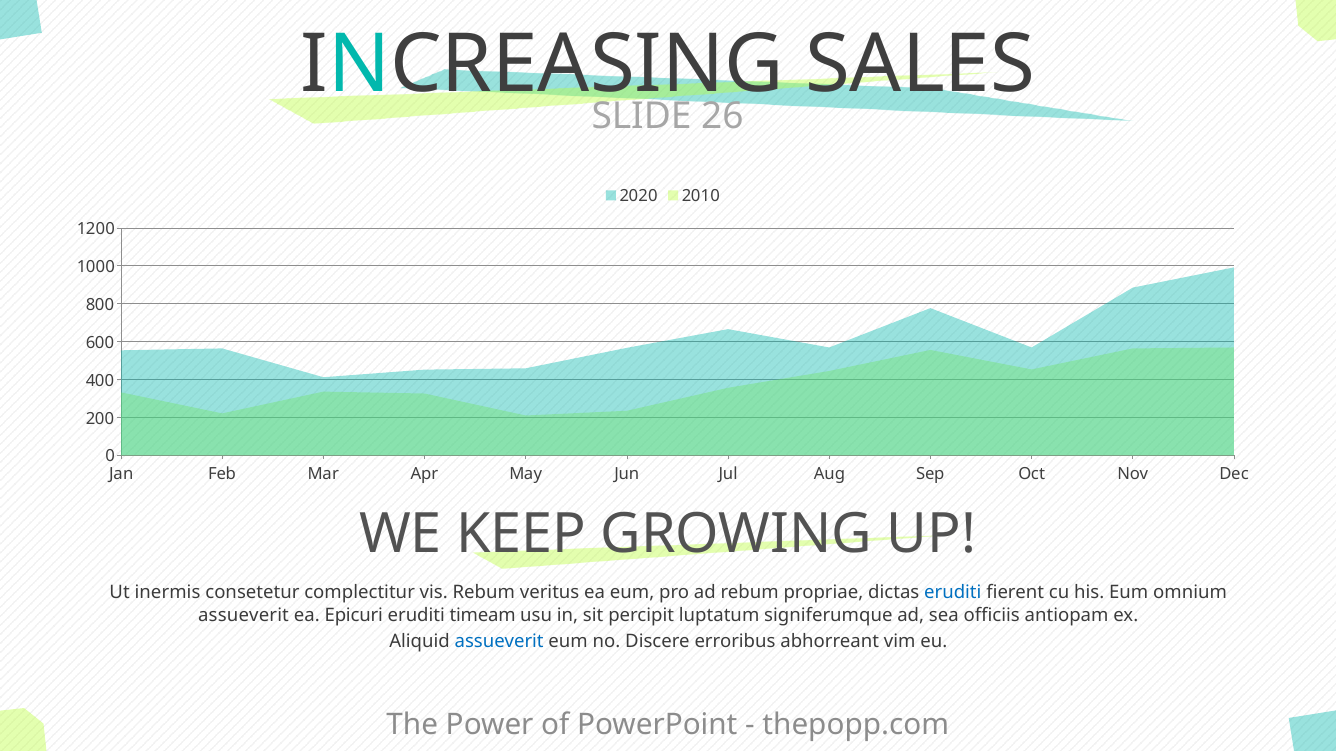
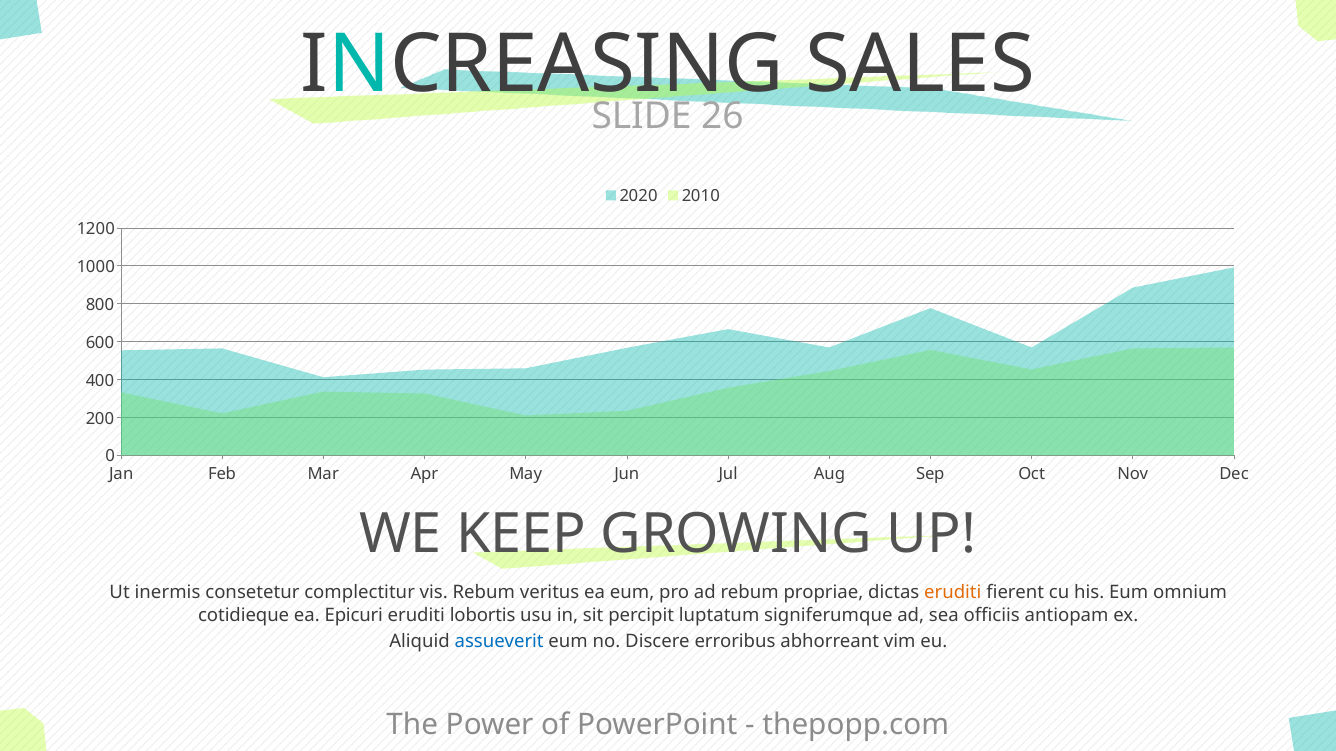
eruditi at (953, 593) colour: blue -> orange
assueverit at (244, 615): assueverit -> cotidieque
timeam: timeam -> lobortis
